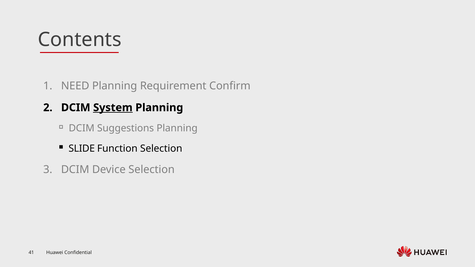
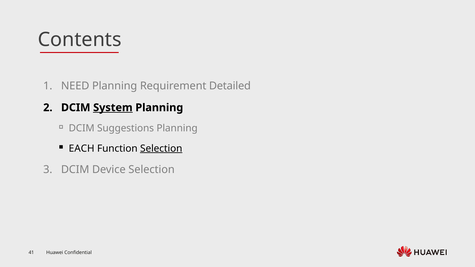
Confirm: Confirm -> Detailed
SLIDE: SLIDE -> EACH
Selection at (161, 149) underline: none -> present
